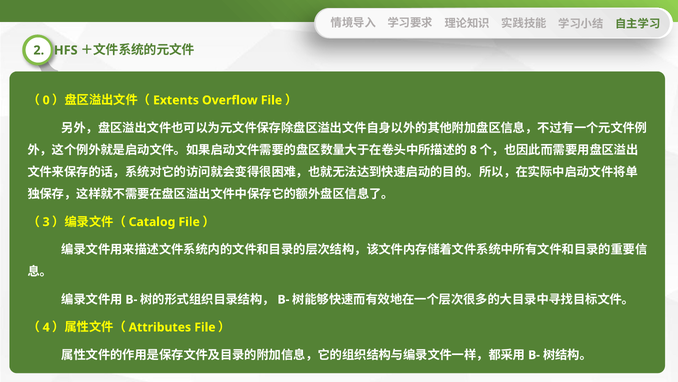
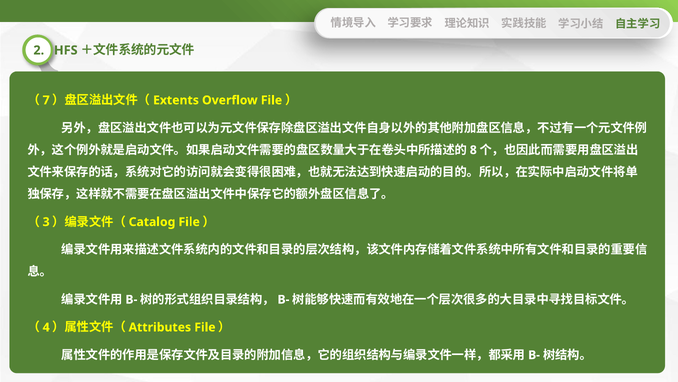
0: 0 -> 7
